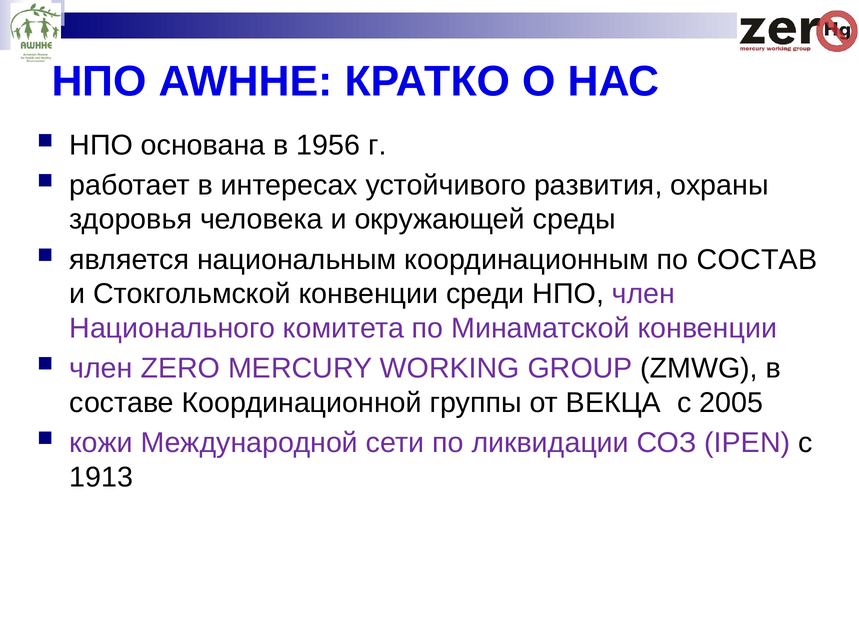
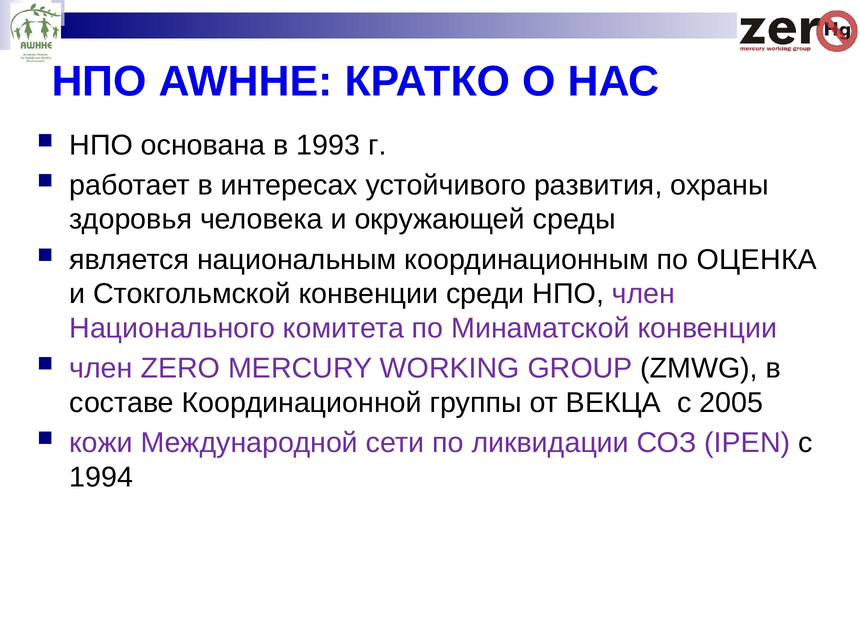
1956: 1956 -> 1993
СОСТАВ: СОСТАВ -> ОЦЕНКА
1913: 1913 -> 1994
